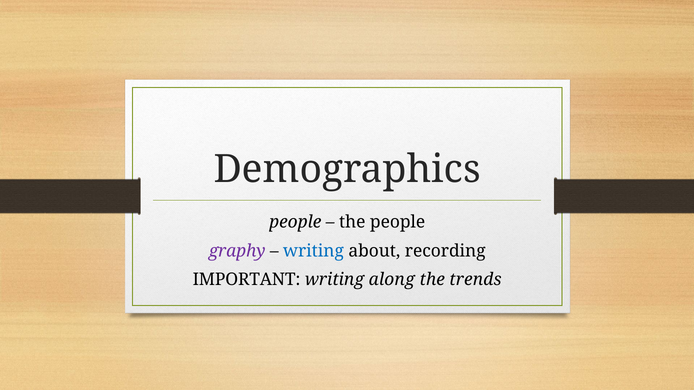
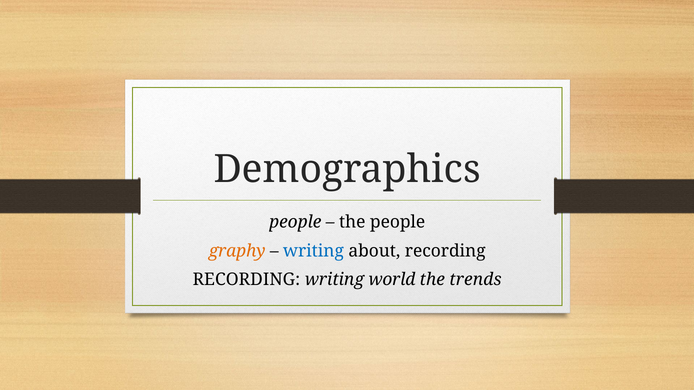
graphy colour: purple -> orange
IMPORTANT at (247, 280): IMPORTANT -> RECORDING
along: along -> world
